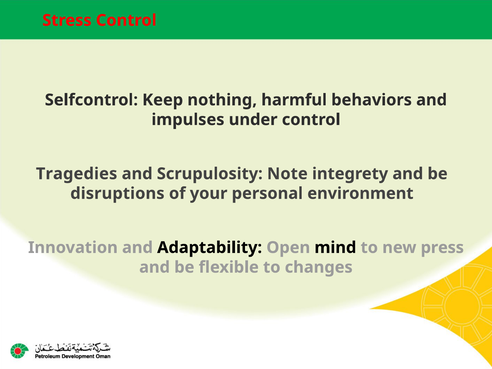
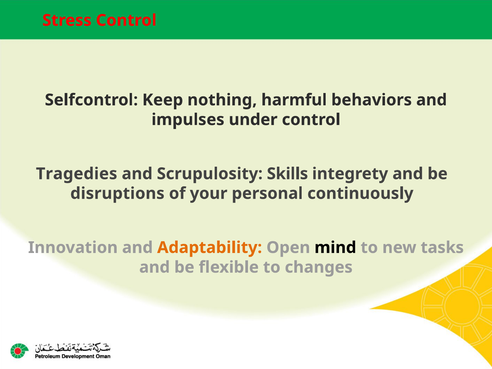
Note: Note -> Skills
environment: environment -> continuously
Adaptability colour: black -> orange
press: press -> tasks
